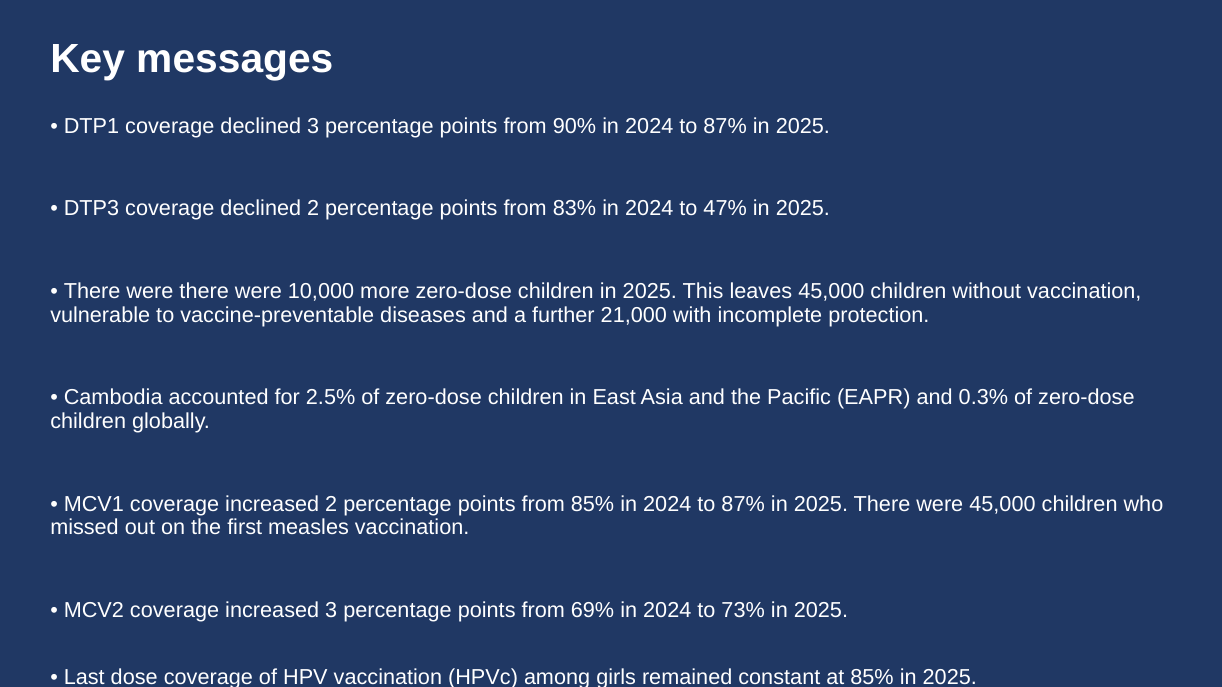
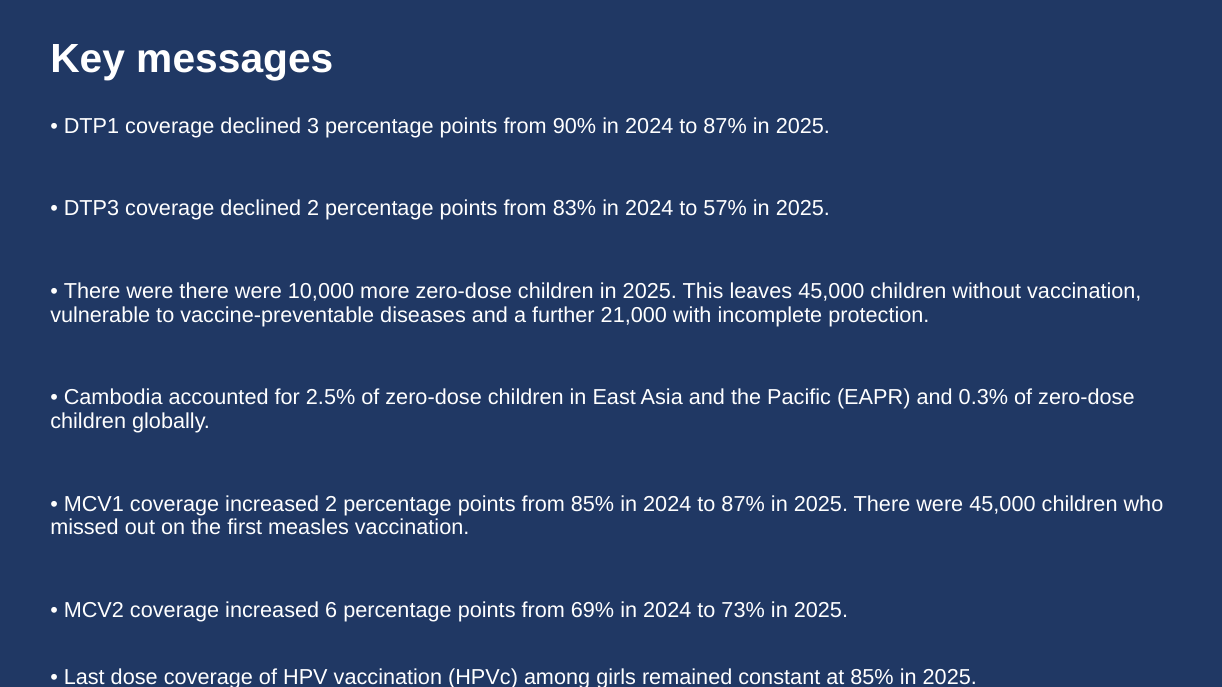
47%: 47% -> 57%
increased 3: 3 -> 6
